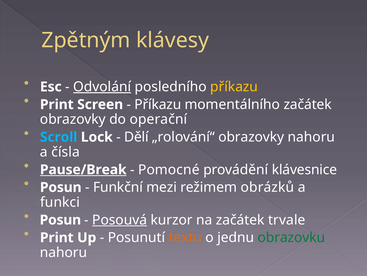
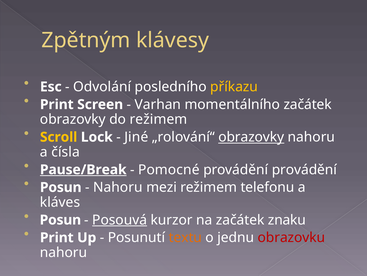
Odvolání underline: present -> none
Příkazu at (158, 104): Příkazu -> Varhan
do operační: operační -> režimem
Scroll colour: light blue -> yellow
Dělí: Dělí -> Jiné
obrazovky at (251, 137) underline: none -> present
provádění klávesnice: klávesnice -> provádění
Funkční at (118, 187): Funkční -> Nahoru
obrázků: obrázků -> telefonu
funkci: funkci -> kláves
trvale: trvale -> znaku
obrazovku colour: green -> red
